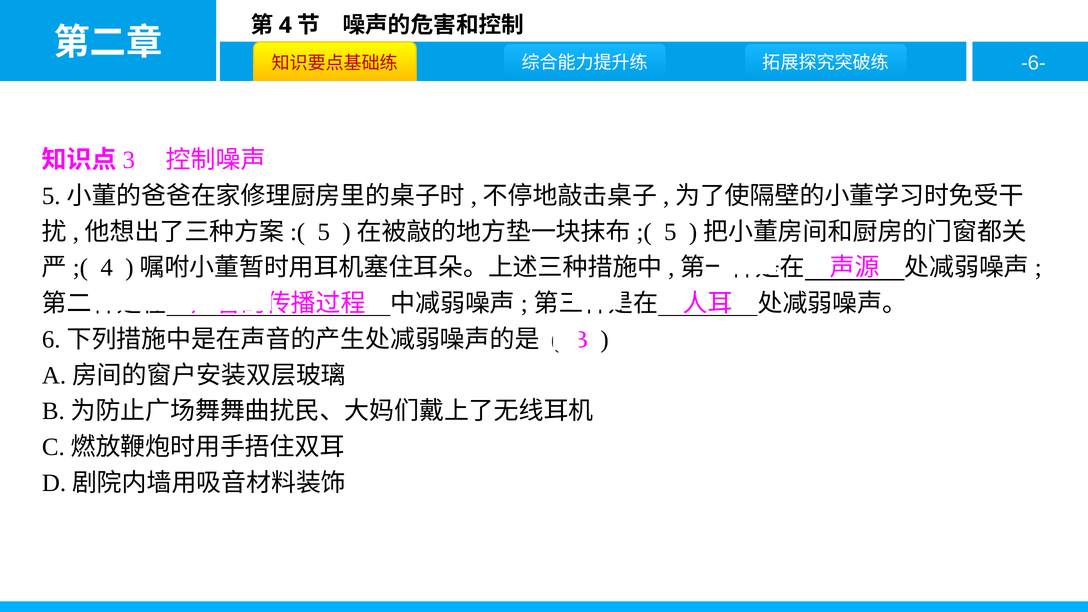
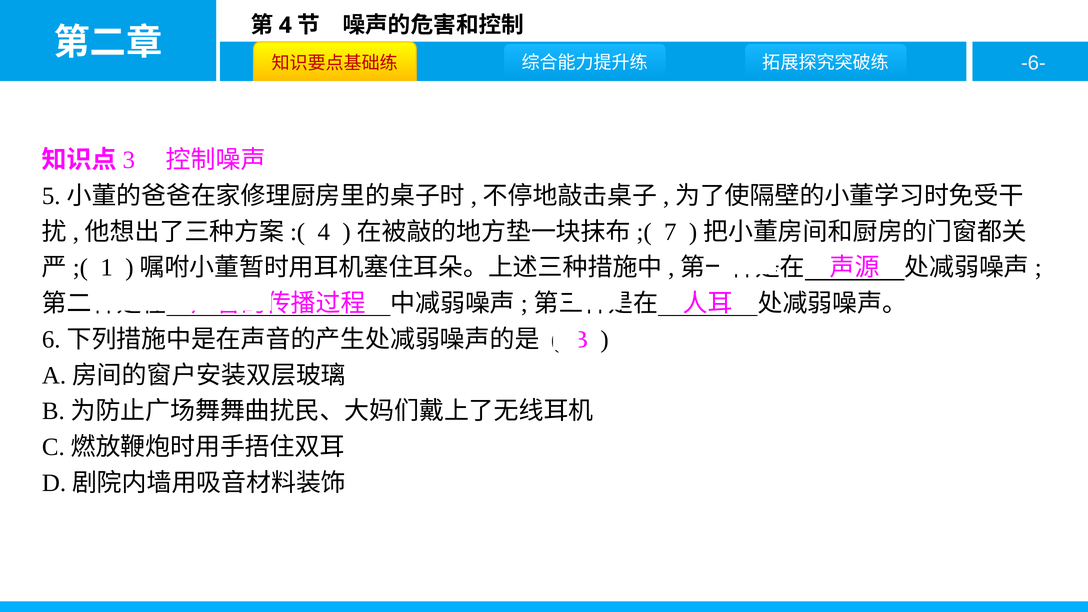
5 at (324, 232): 5 -> 4
5 at (670, 232): 5 -> 7
4 at (107, 268): 4 -> 1
